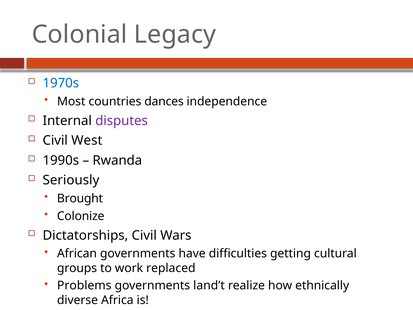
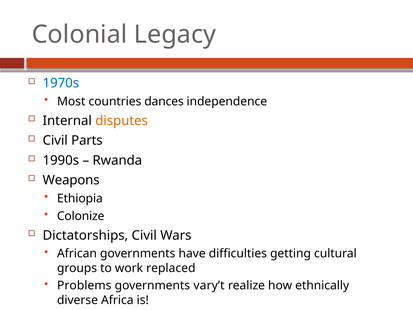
disputes colour: purple -> orange
West: West -> Parts
Seriously: Seriously -> Weapons
Brought: Brought -> Ethiopia
land’t: land’t -> vary’t
